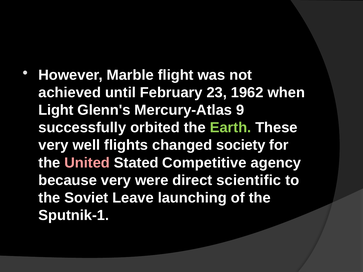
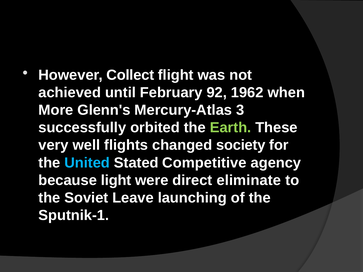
Marble: Marble -> Collect
23: 23 -> 92
Light: Light -> More
9: 9 -> 3
United colour: pink -> light blue
because very: very -> light
scientific: scientific -> eliminate
